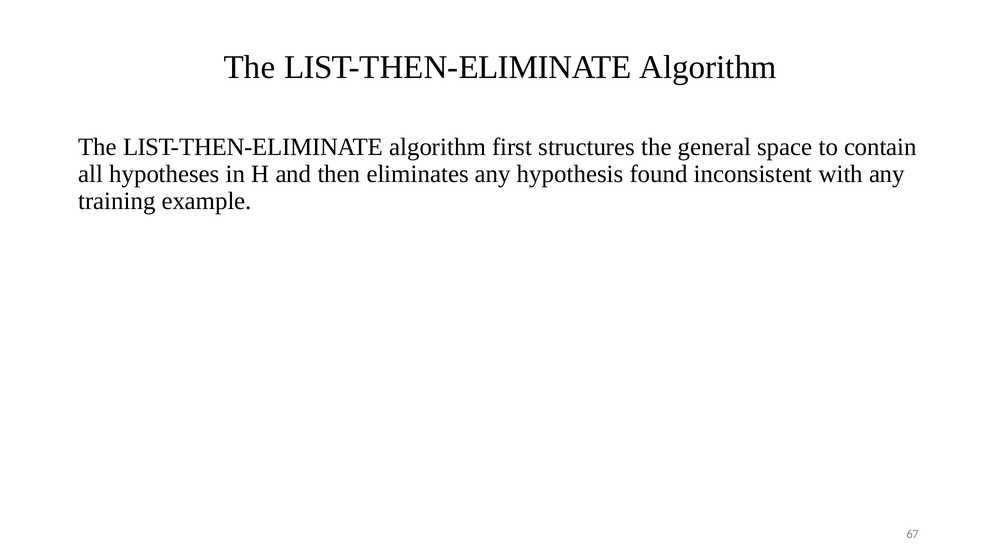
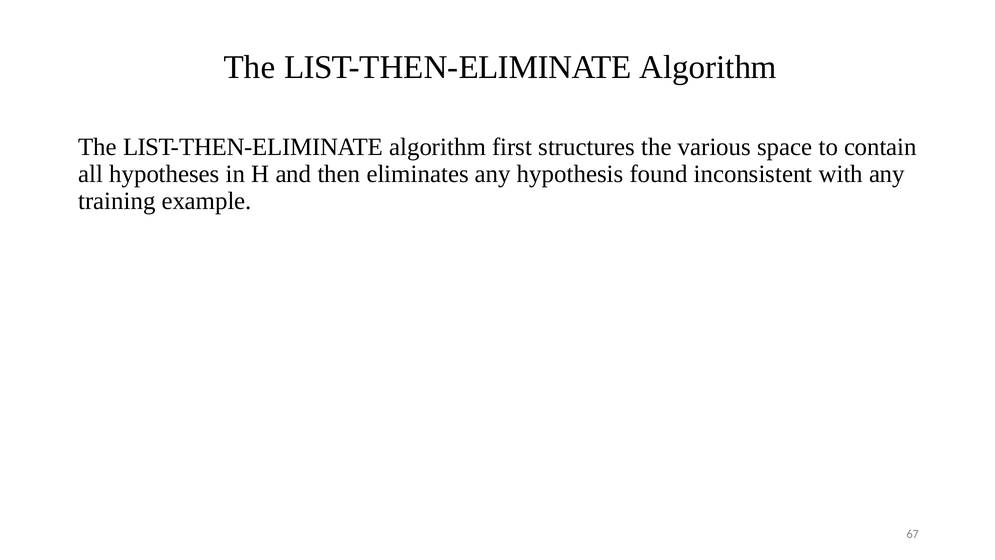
general: general -> various
